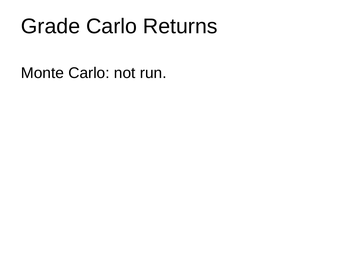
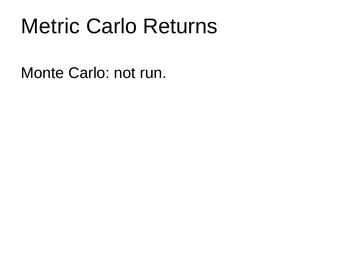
Grade: Grade -> Metric
